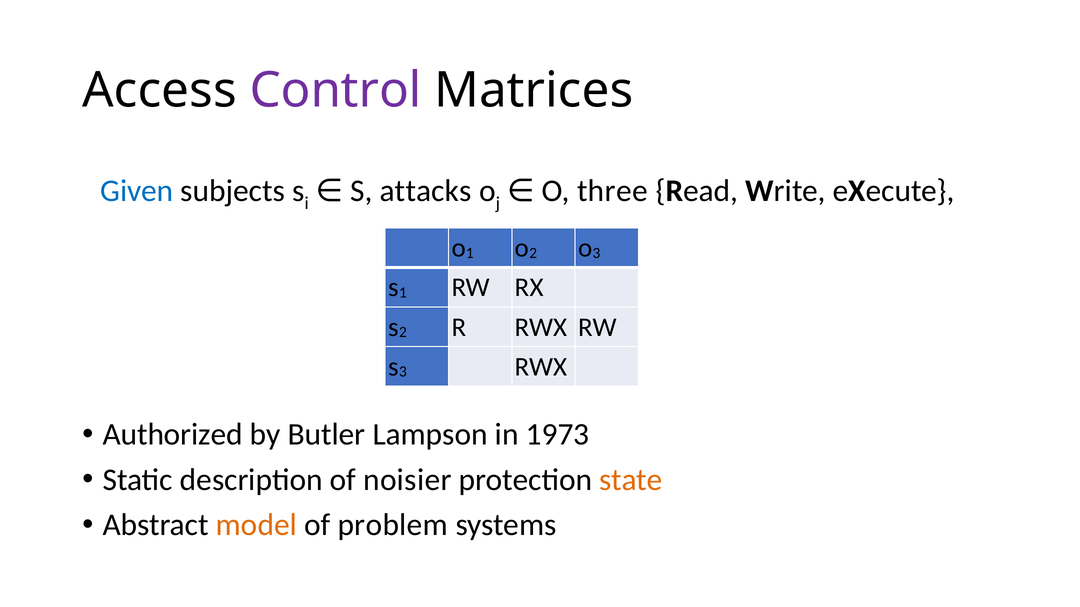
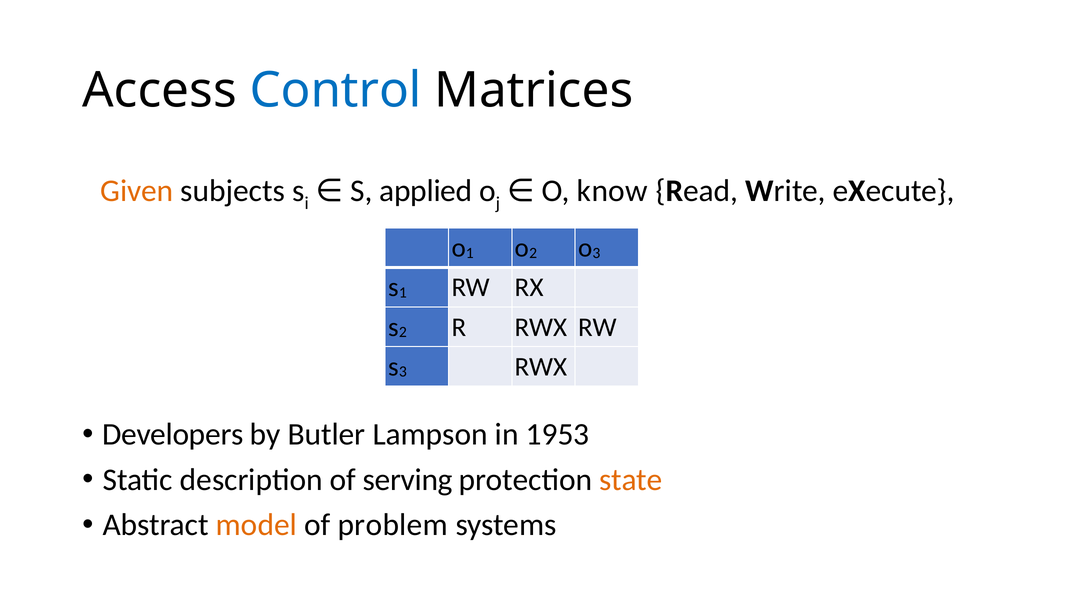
Control colour: purple -> blue
three: three -> know
Given colour: blue -> orange
attacks: attacks -> applied
Authorized: Authorized -> Developers
1973: 1973 -> 1953
noisier: noisier -> serving
